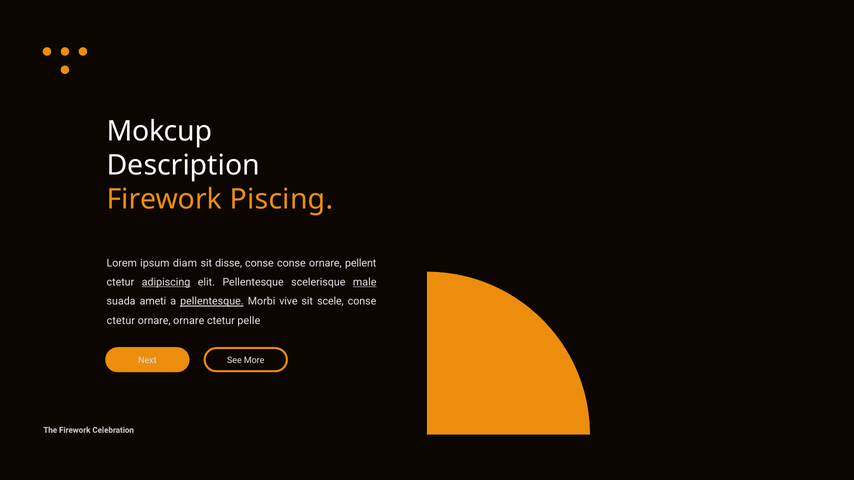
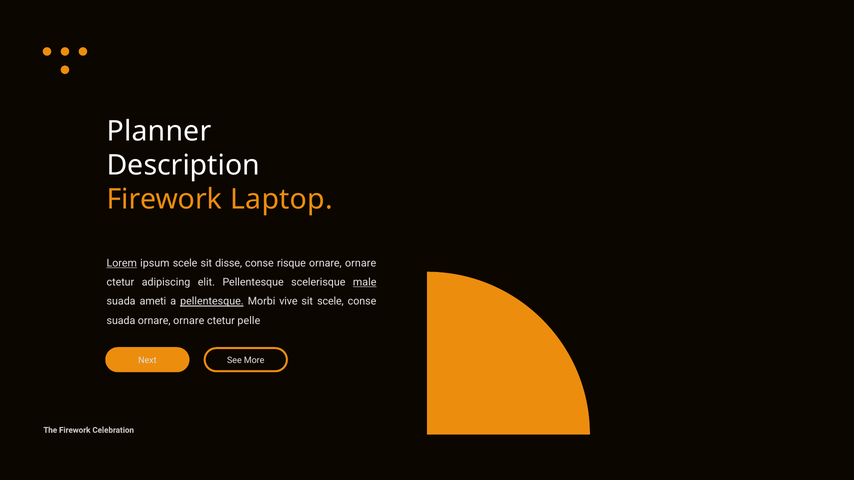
Mokcup: Mokcup -> Planner
Piscing: Piscing -> Laptop
Lorem underline: none -> present
ipsum diam: diam -> scele
conse conse: conse -> risque
pellent at (361, 263): pellent -> ornare
adipiscing underline: present -> none
ctetur at (121, 321): ctetur -> suada
